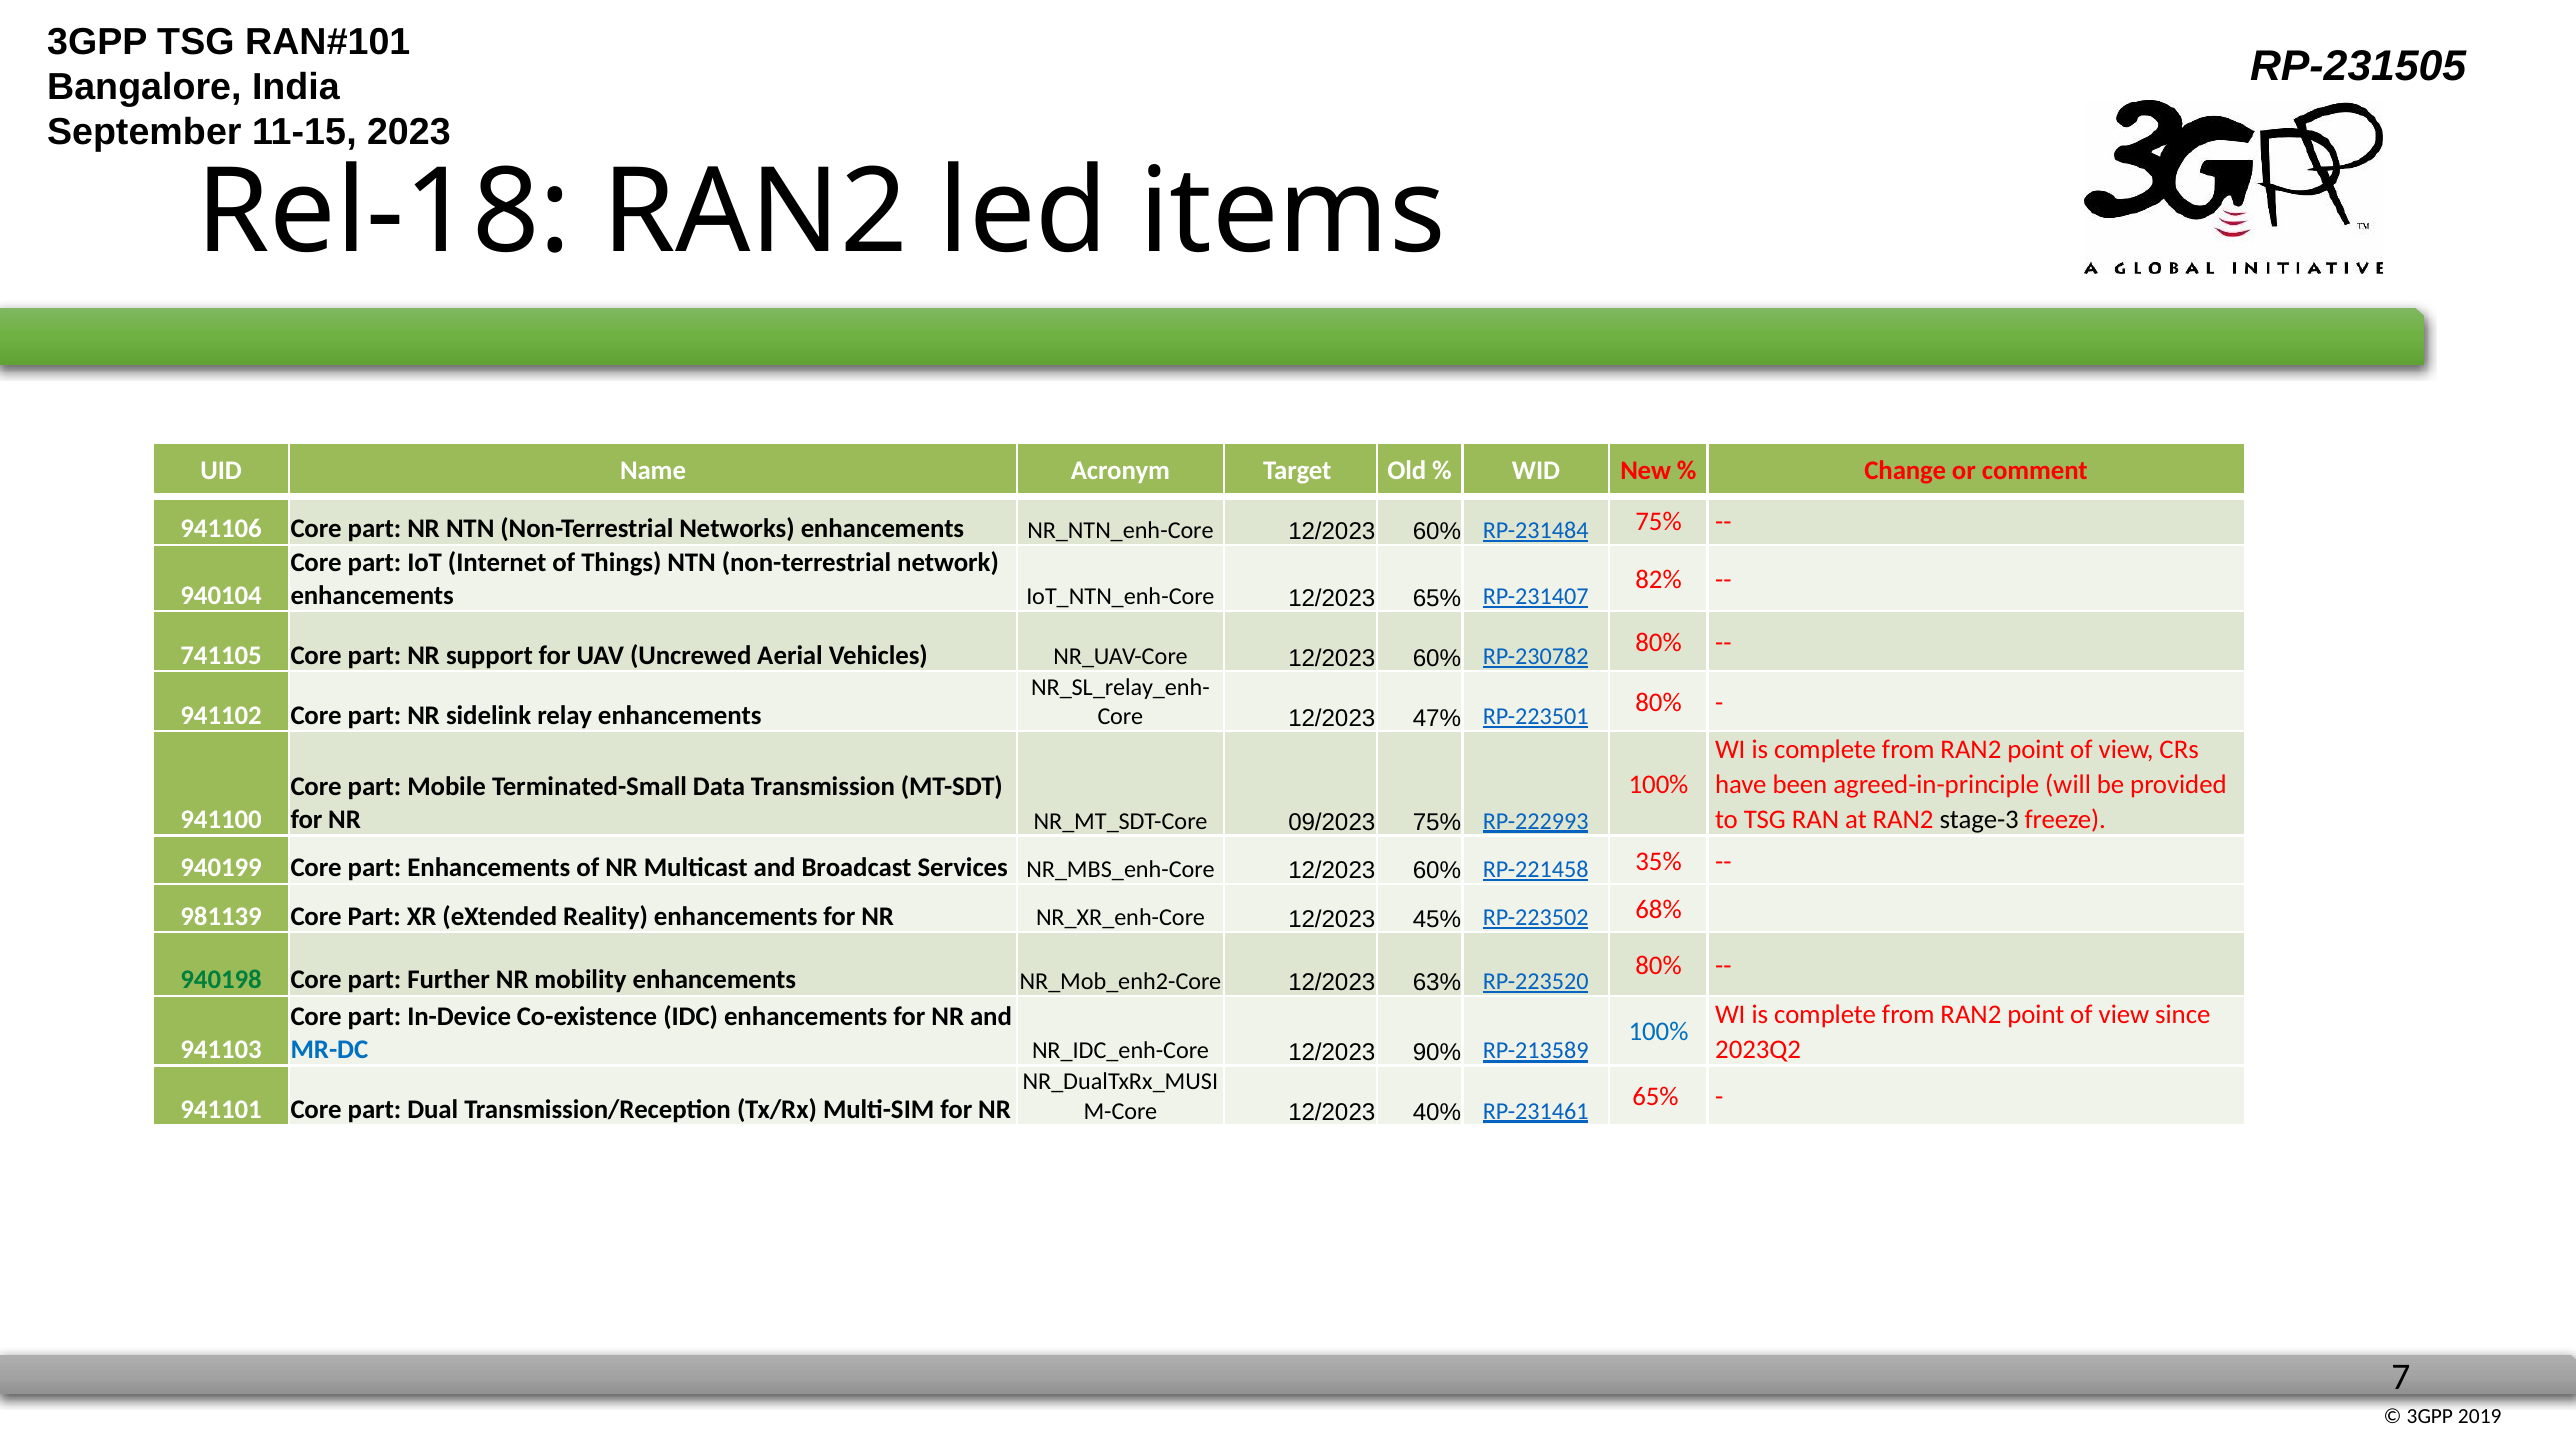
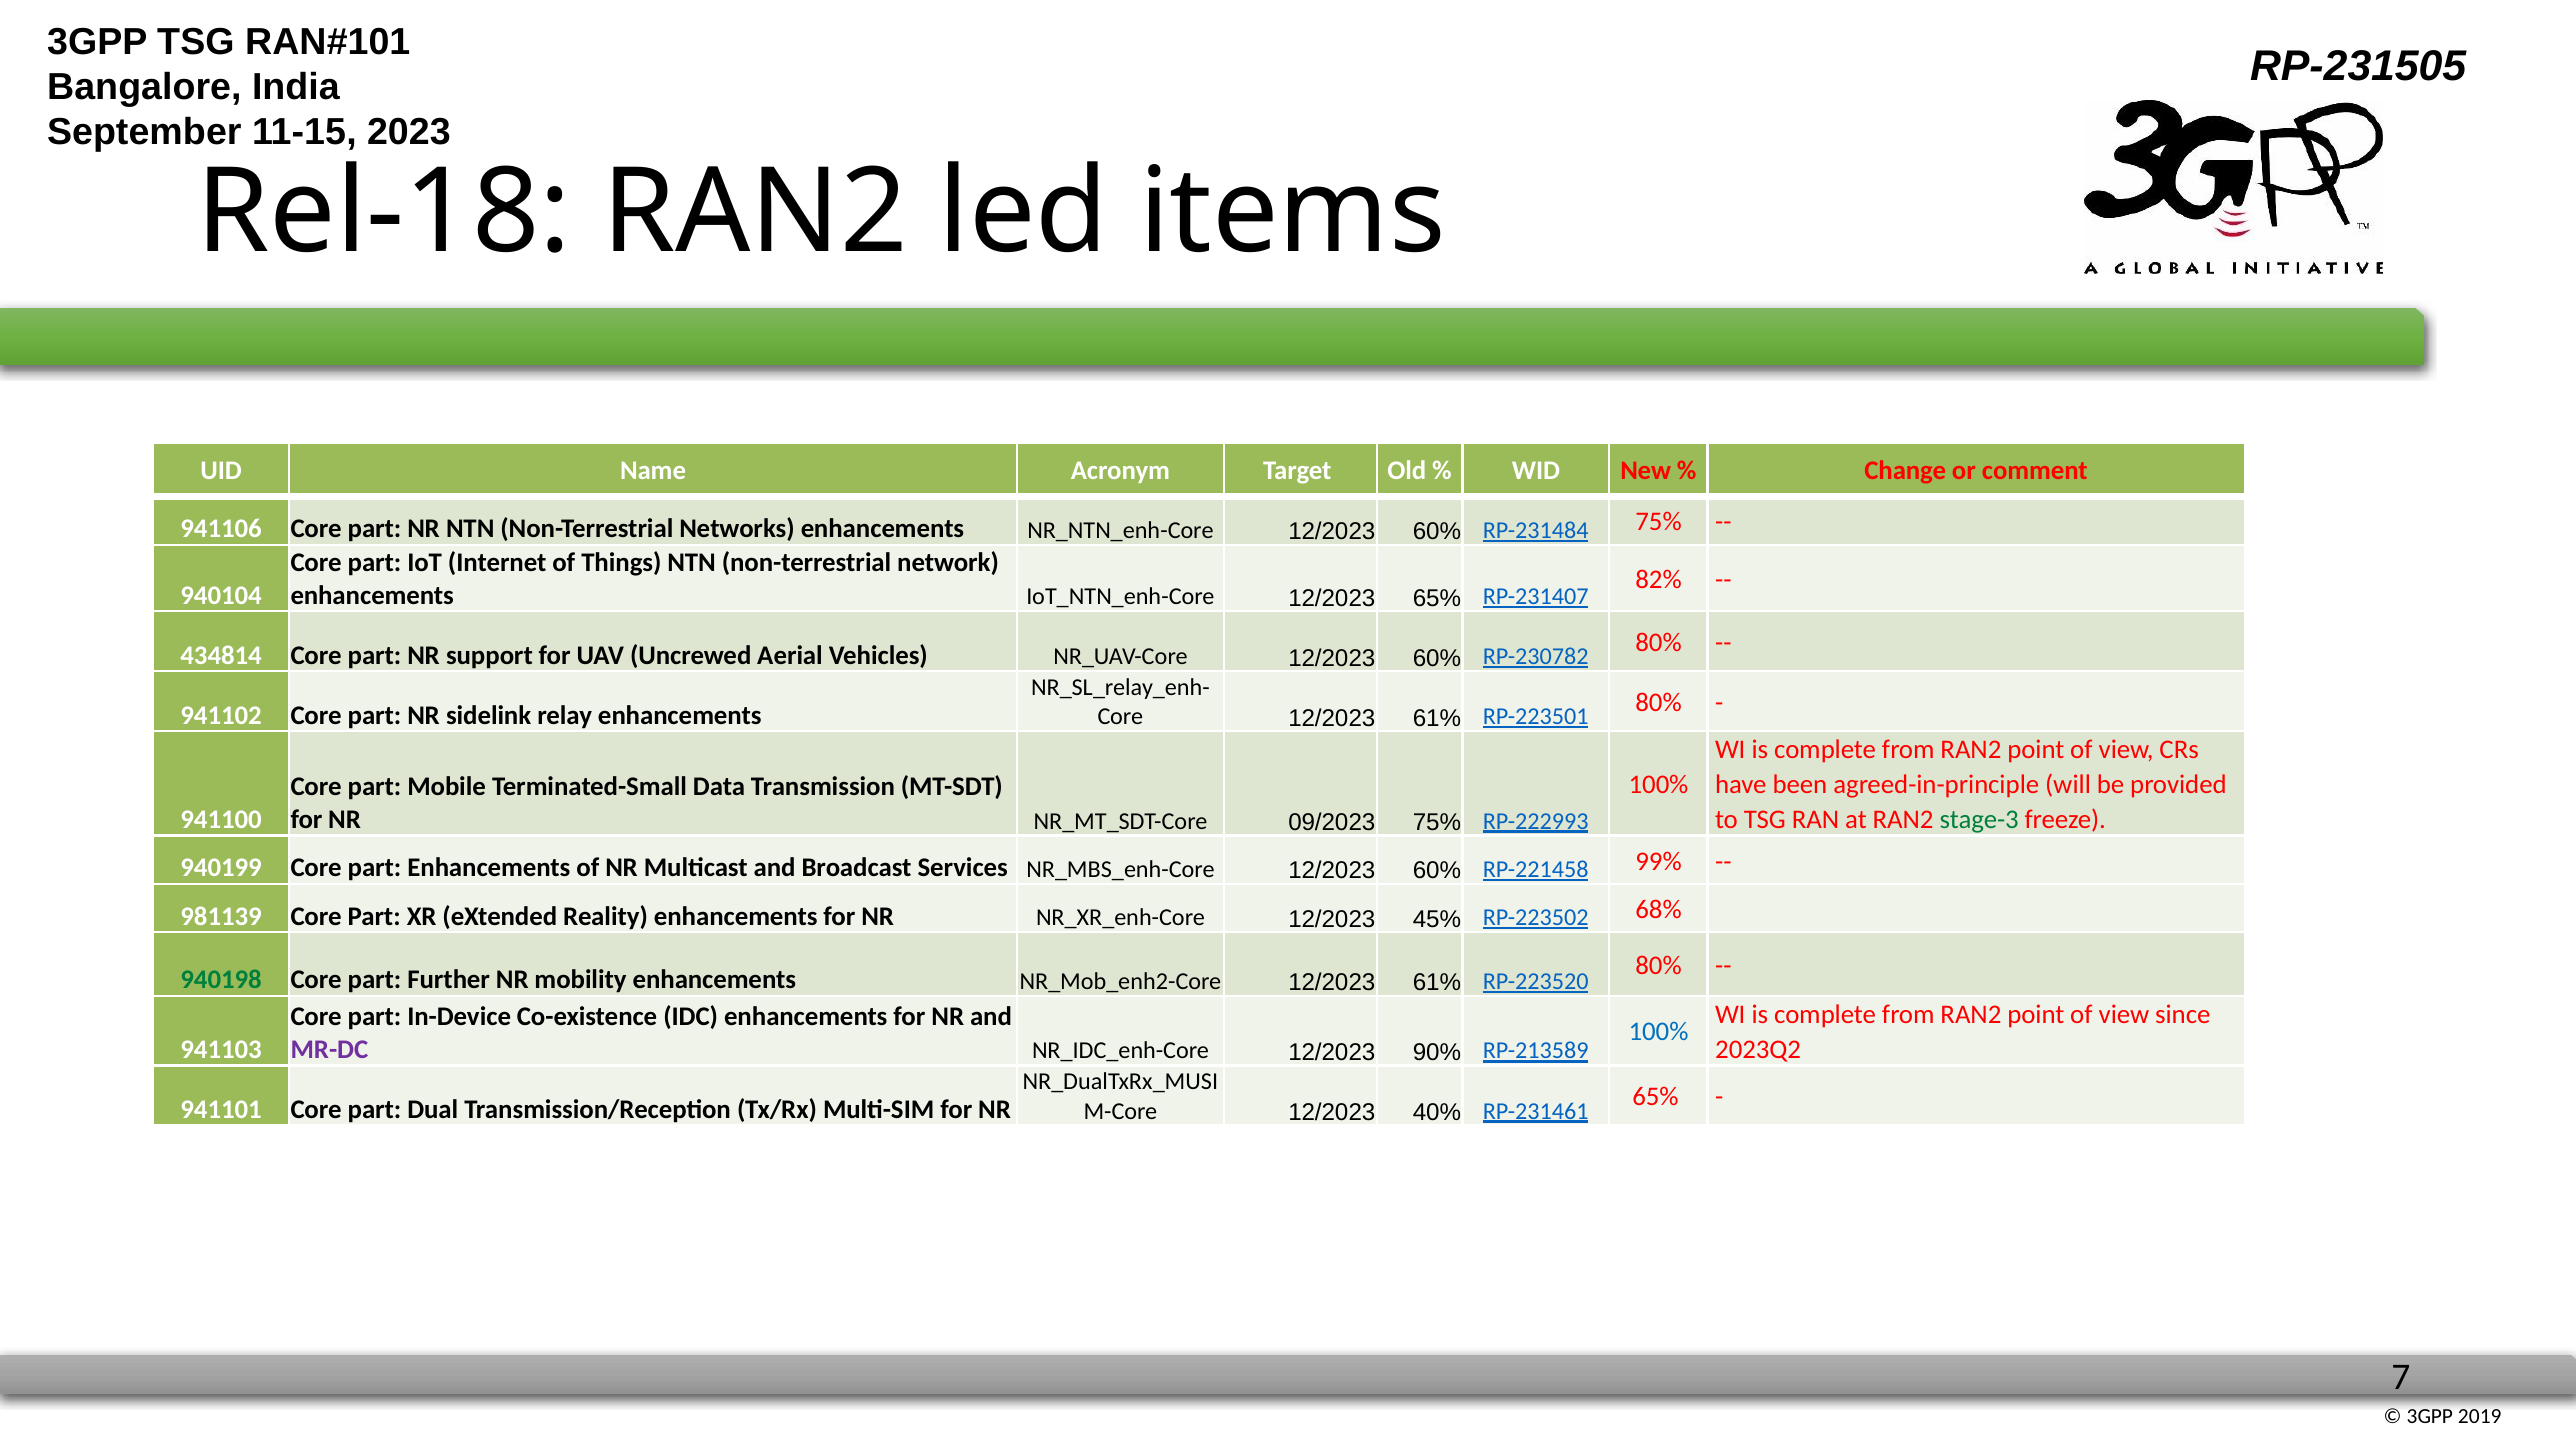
741105: 741105 -> 434814
Core 12/2023 47%: 47% -> 61%
stage-3 colour: black -> green
35%: 35% -> 99%
63% at (1437, 983): 63% -> 61%
MR-DC colour: blue -> purple
